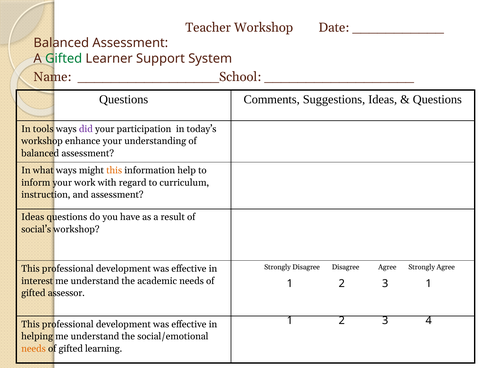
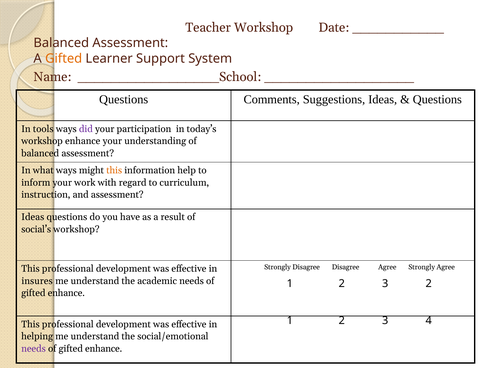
Gifted at (64, 59) colour: green -> orange
interest: interest -> insures
3 1: 1 -> 2
assessor at (66, 293): assessor -> enhance
needs at (34, 349) colour: orange -> purple
learning at (104, 349): learning -> enhance
